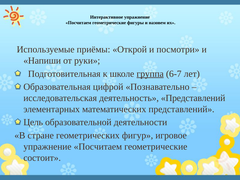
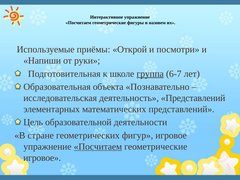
цифрой: цифрой -> объекта
Посчитаем at (98, 147) underline: none -> present
состоит at (42, 158): состоит -> игровое
